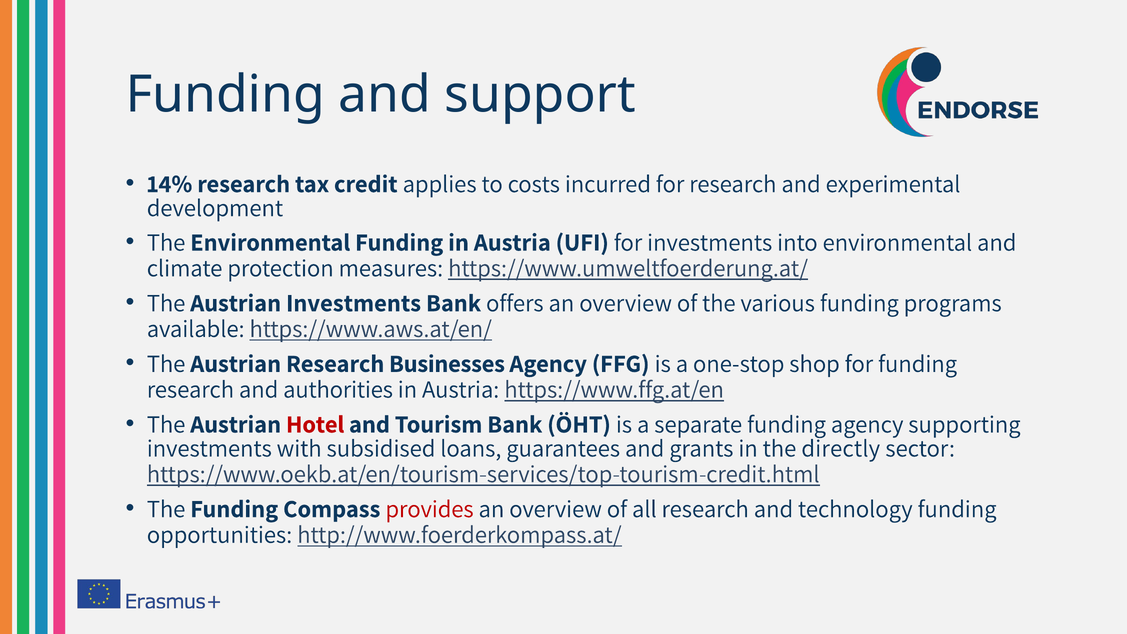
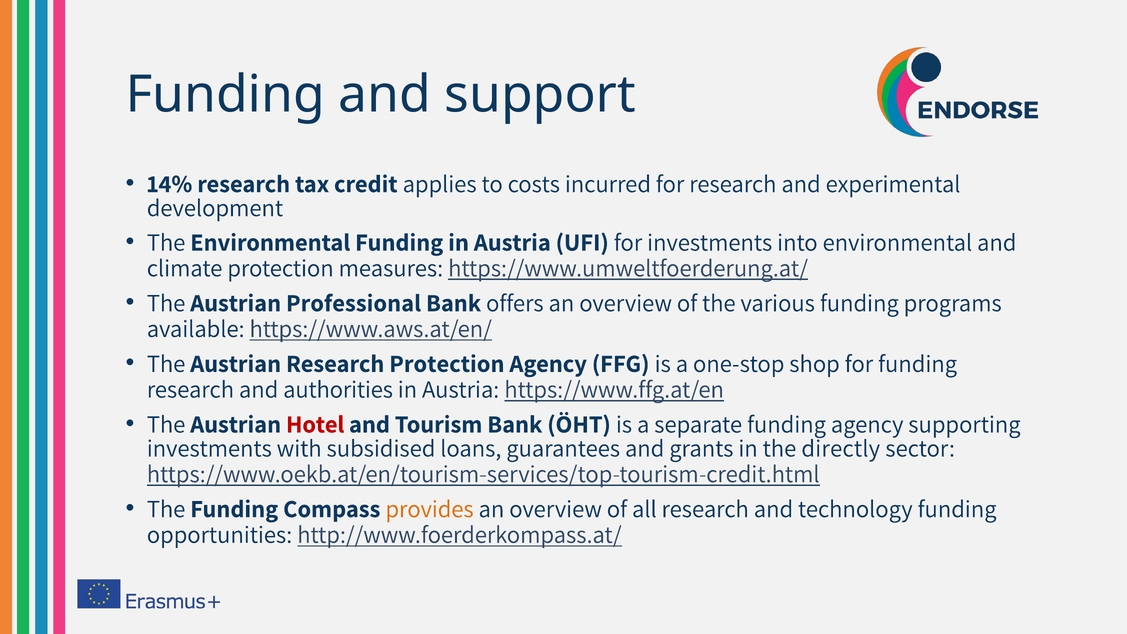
Austrian Investments: Investments -> Professional
Research Businesses: Businesses -> Protection
provides colour: red -> orange
